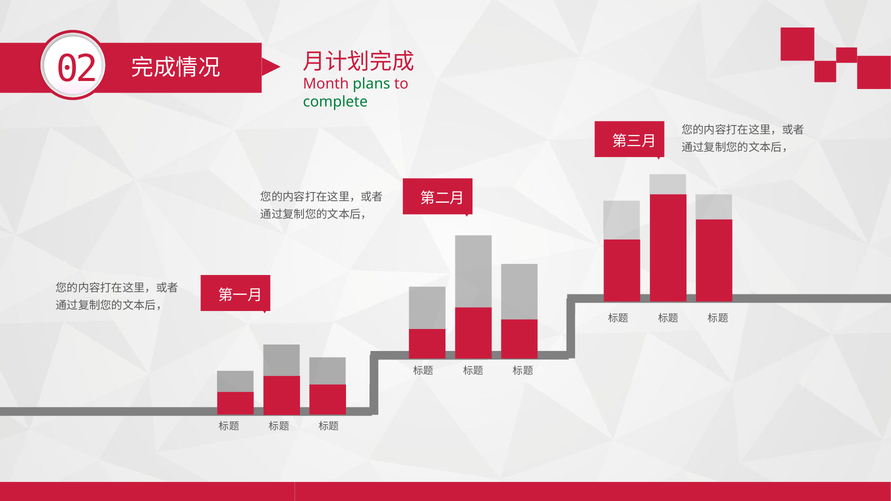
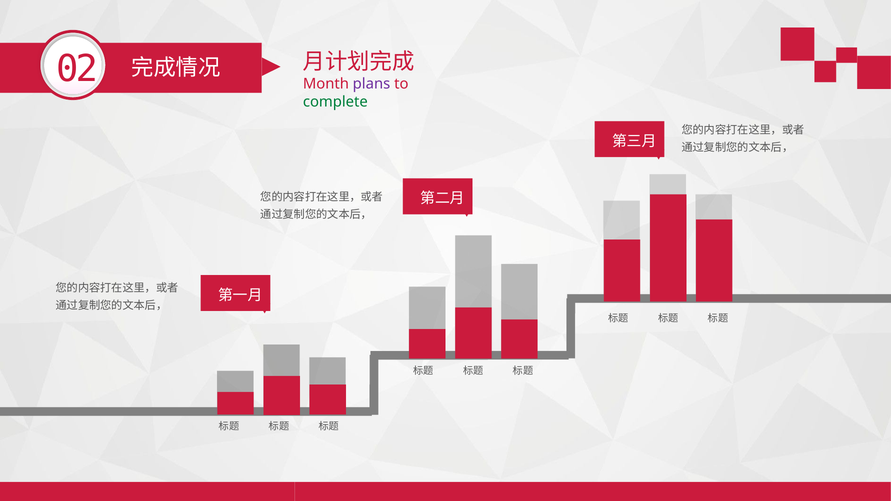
plans colour: green -> purple
